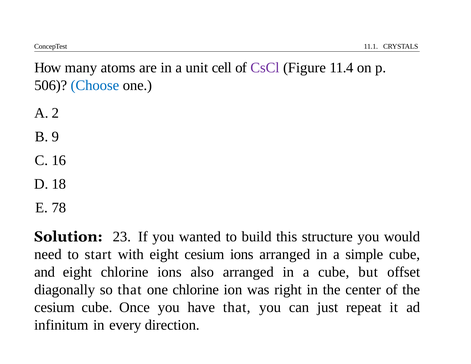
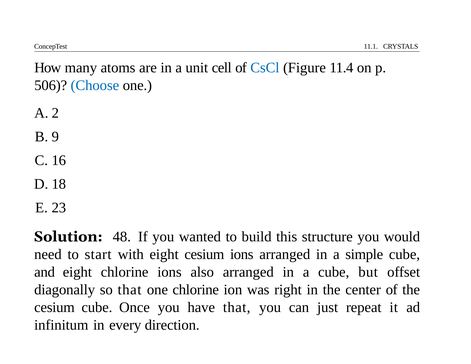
CsCl colour: purple -> blue
78: 78 -> 23
23: 23 -> 48
